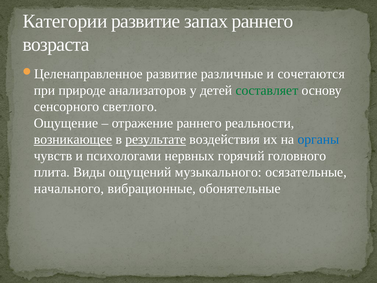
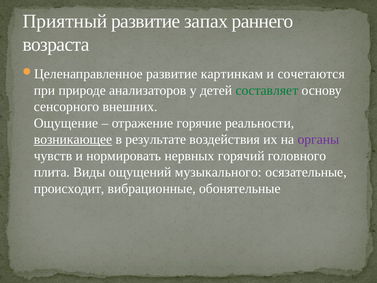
Категории: Категории -> Приятный
различные: различные -> картинкам
светлого: светлого -> внешних
отражение раннего: раннего -> горячие
результате underline: present -> none
органы colour: blue -> purple
психологами: психологами -> нормировать
начального: начального -> происходит
